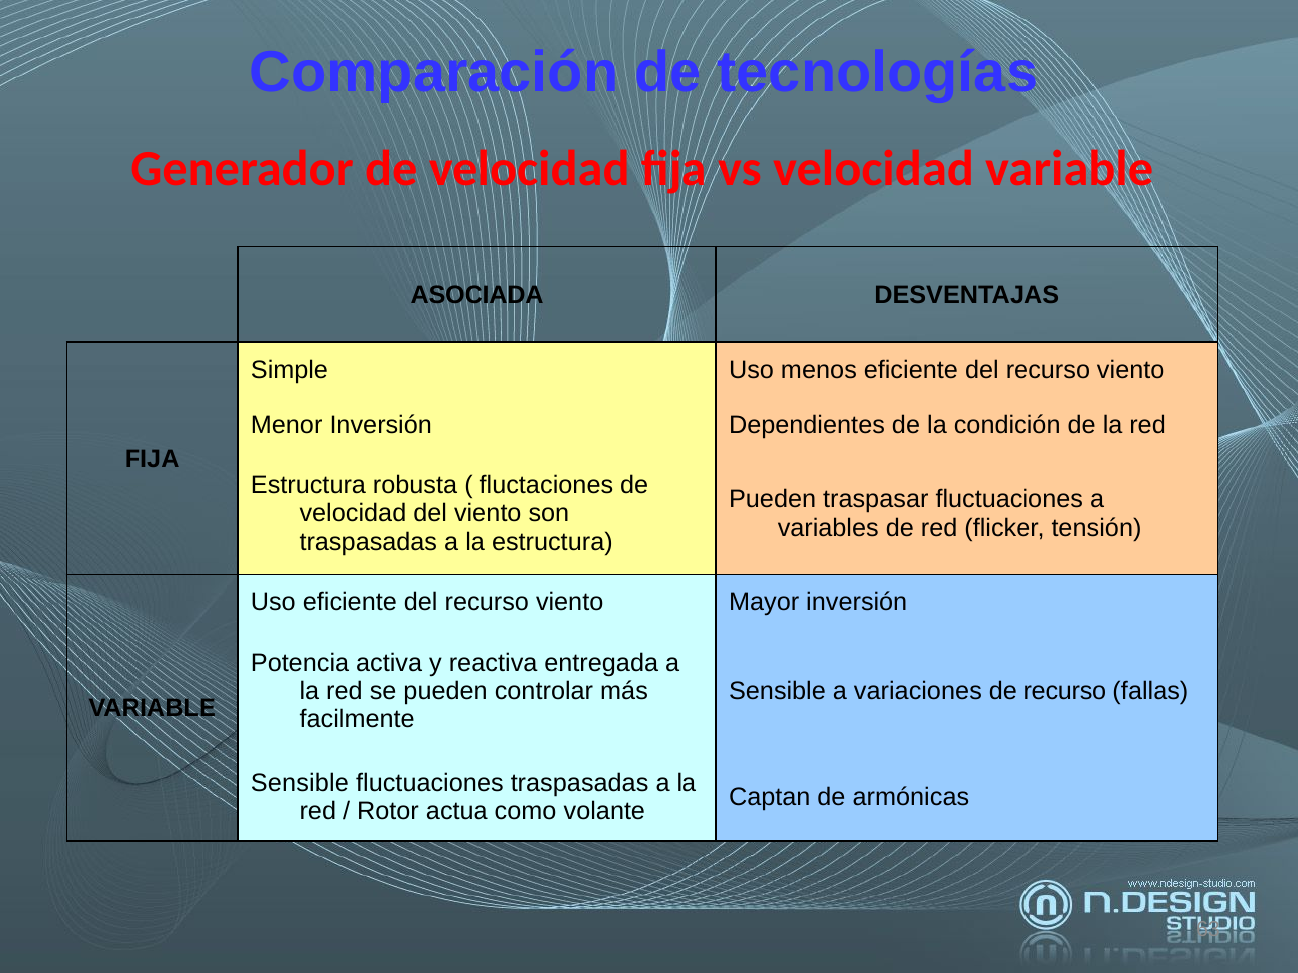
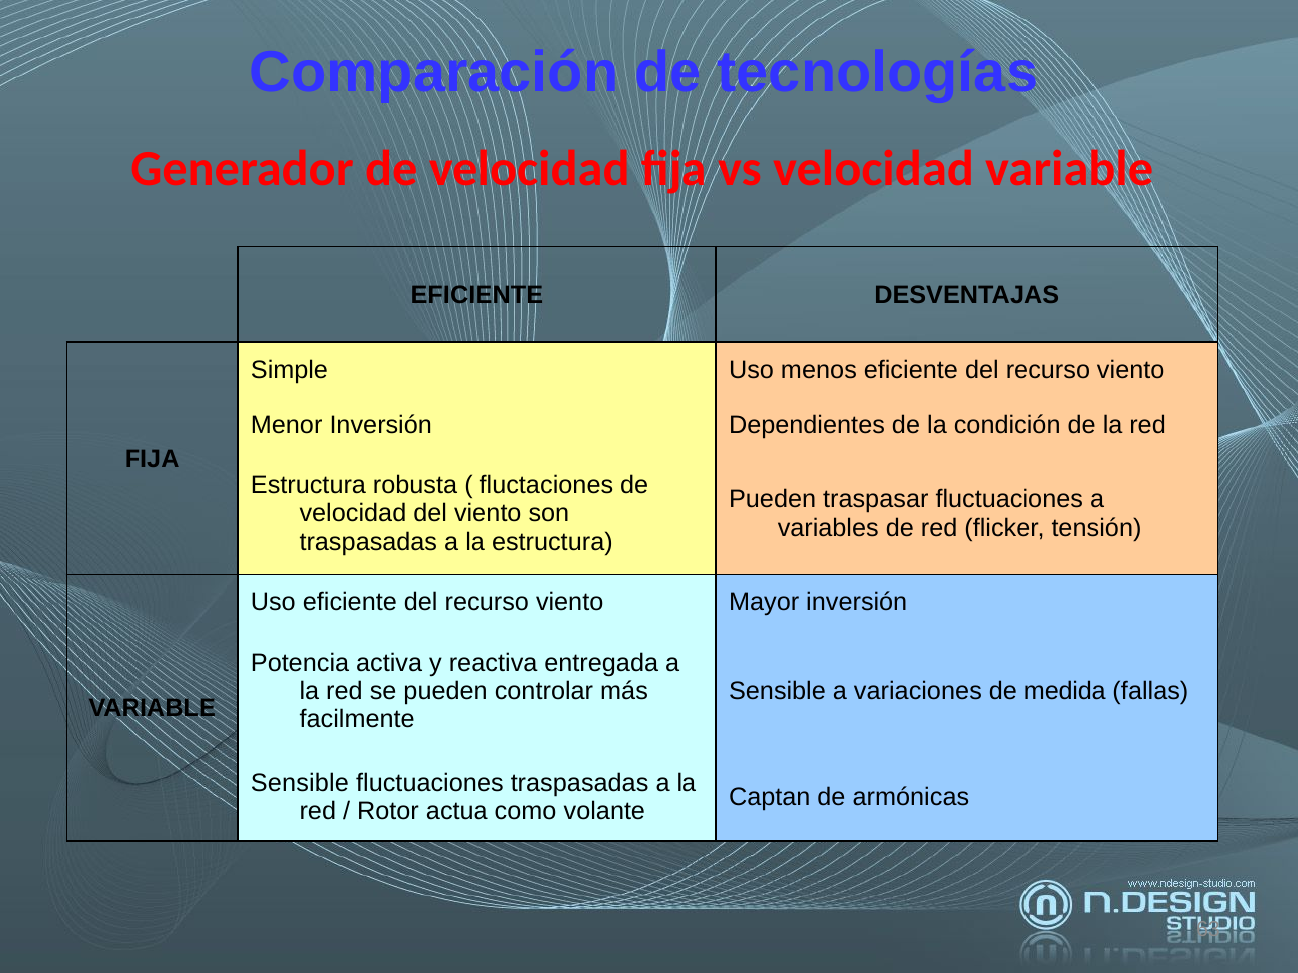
ASOCIADA at (477, 295): ASOCIADA -> EFICIENTE
de recurso: recurso -> medida
